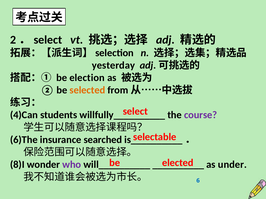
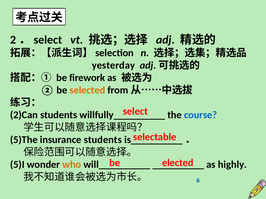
election: election -> firework
4)Can: 4)Can -> 2)Can
course colour: purple -> blue
6)The: 6)The -> 5)The
insurance searched: searched -> students
8)I: 8)I -> 5)I
who colour: purple -> orange
under: under -> highly
